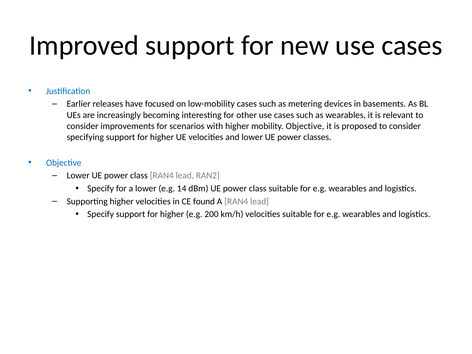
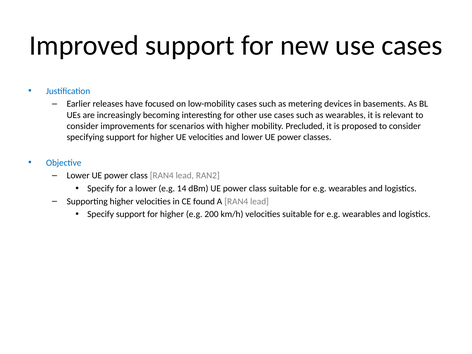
mobility Objective: Objective -> Precluded
